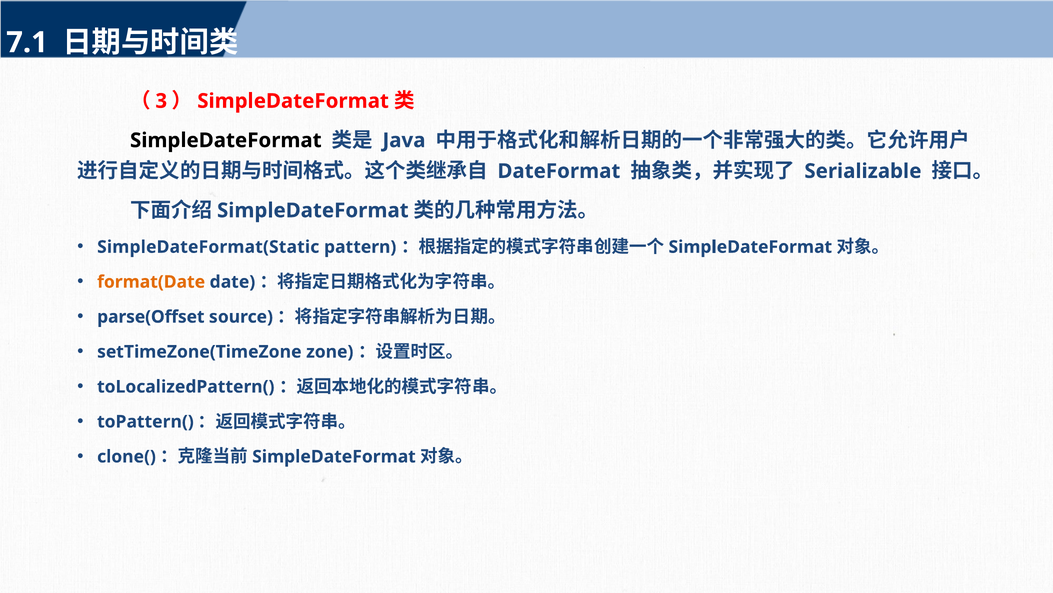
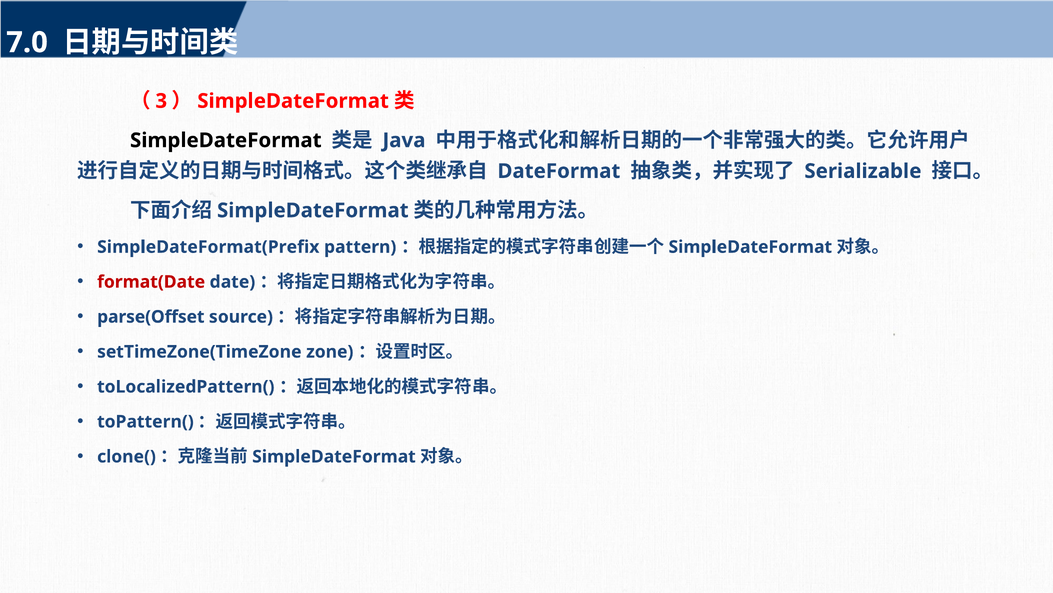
7.1: 7.1 -> 7.0
SimpleDateFormat(Static: SimpleDateFormat(Static -> SimpleDateFormat(Prefix
format(Date colour: orange -> red
